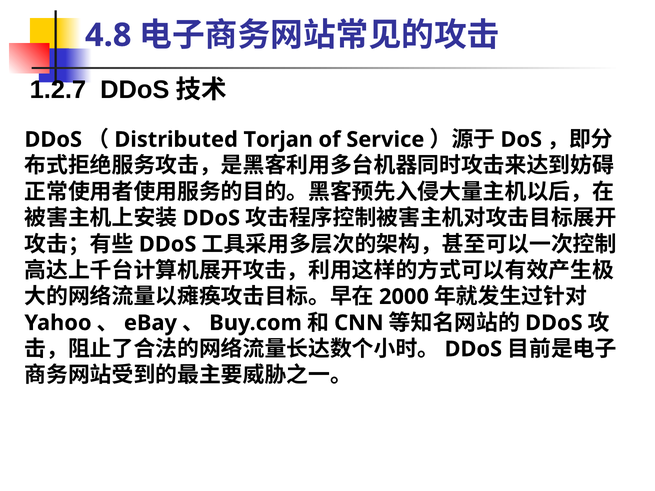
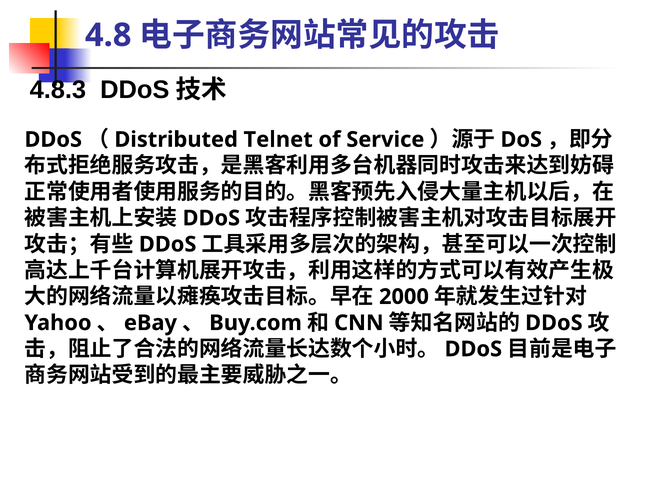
1.2.7: 1.2.7 -> 4.8.3
Torjan: Torjan -> Telnet
